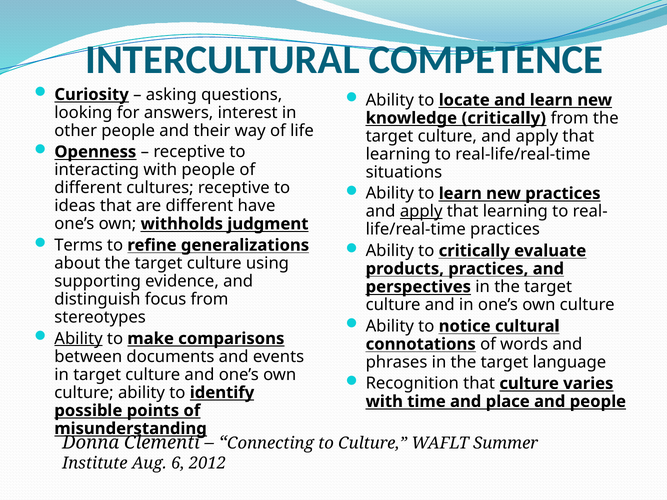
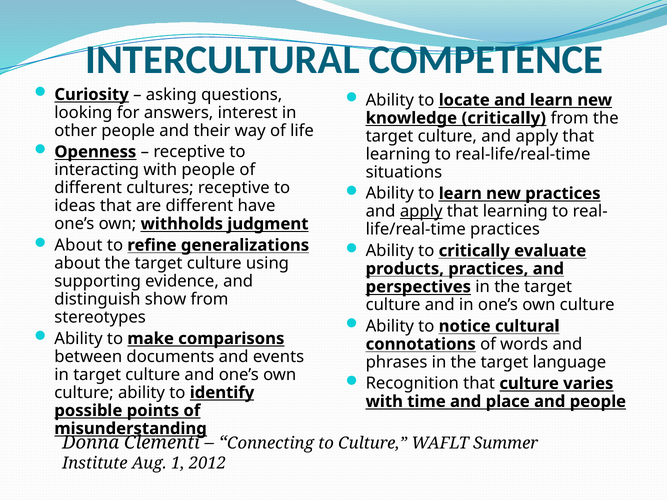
Terms at (79, 245): Terms -> About
focus: focus -> show
Ability at (78, 339) underline: present -> none
6: 6 -> 1
